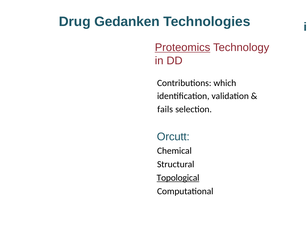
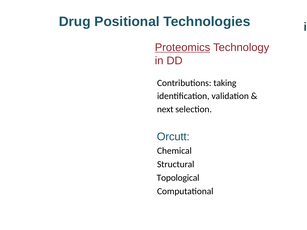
Gedanken: Gedanken -> Positional
which: which -> taking
fails: fails -> next
Topological underline: present -> none
